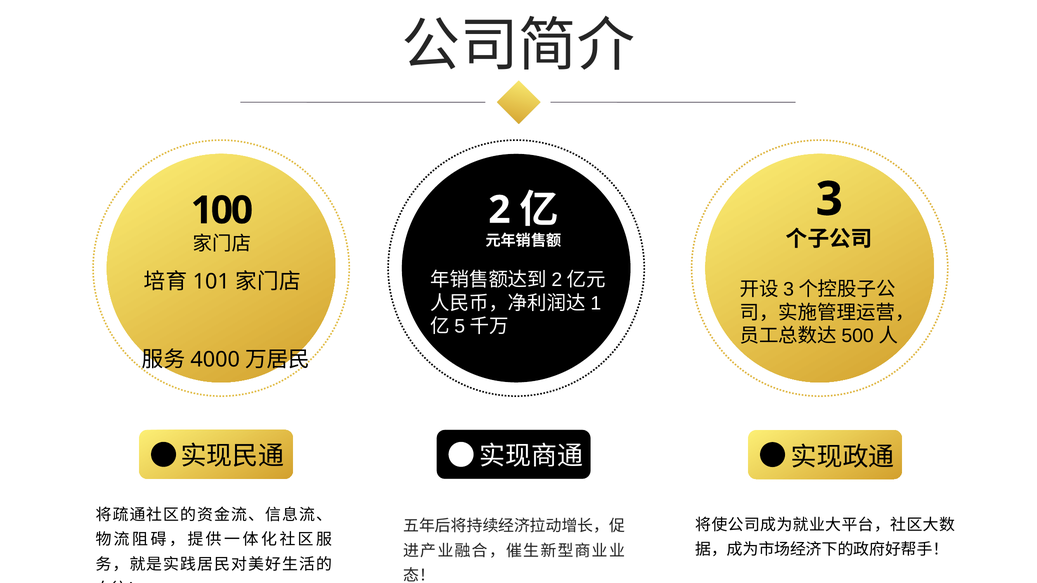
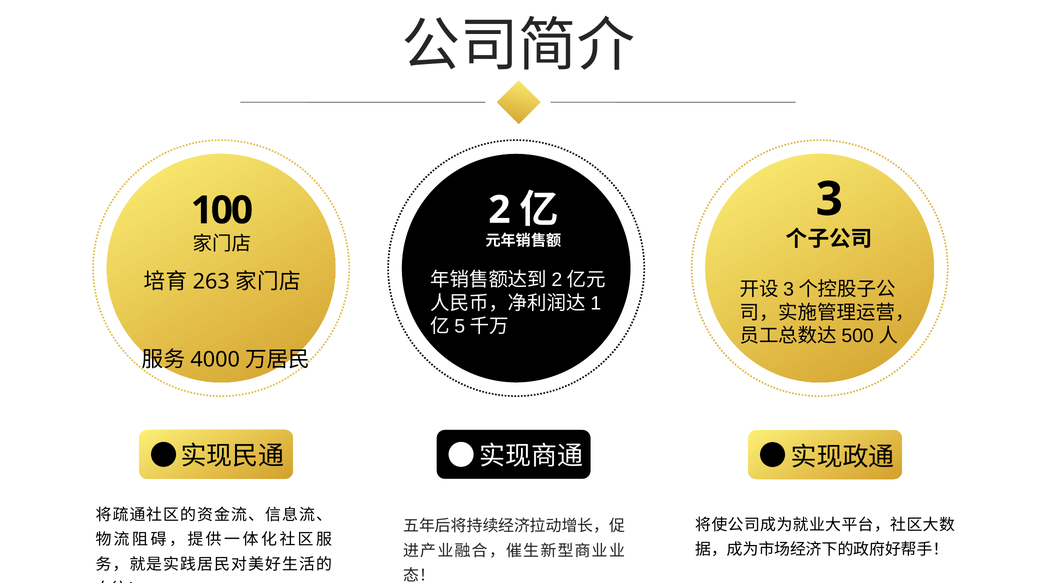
101: 101 -> 263
